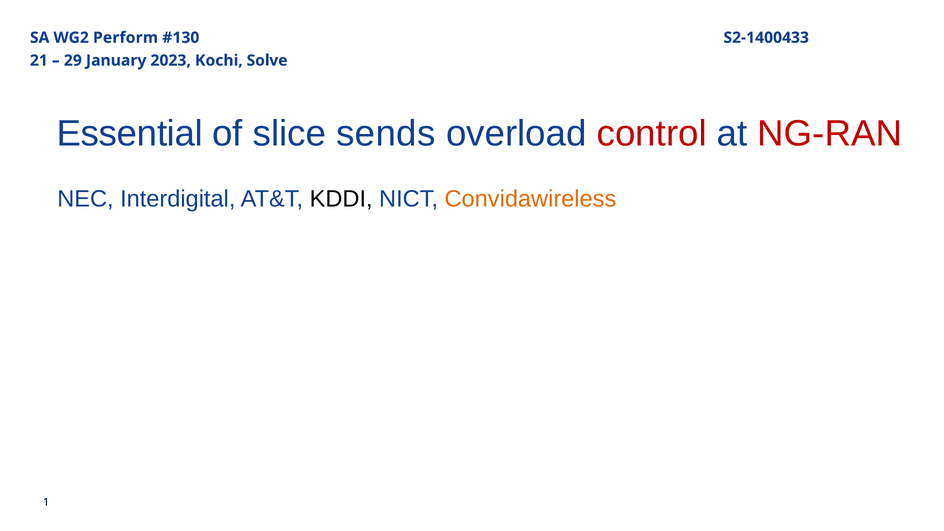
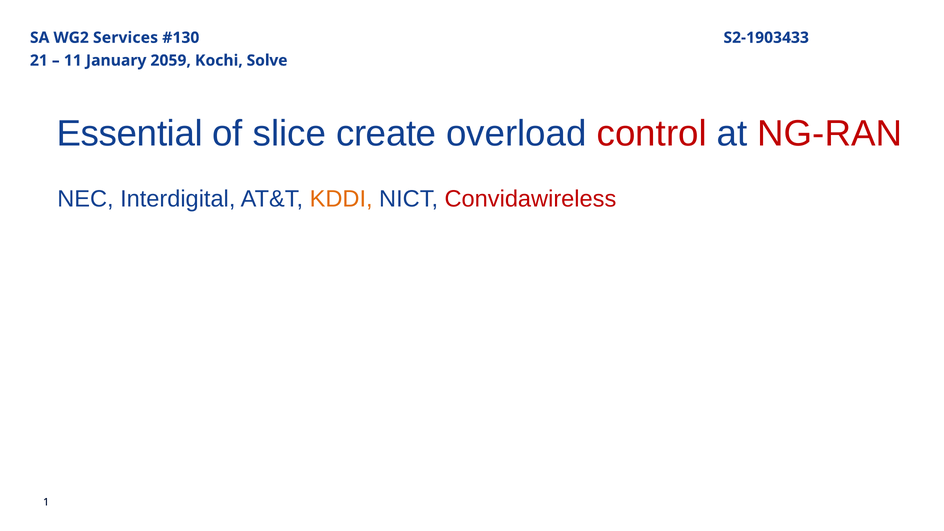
Perform: Perform -> Services
S2-1400433: S2-1400433 -> S2-1903433
29 at (73, 60): 29 -> 11
2023: 2023 -> 2059
sends: sends -> create
KDDI colour: black -> orange
Convidawireless colour: orange -> red
